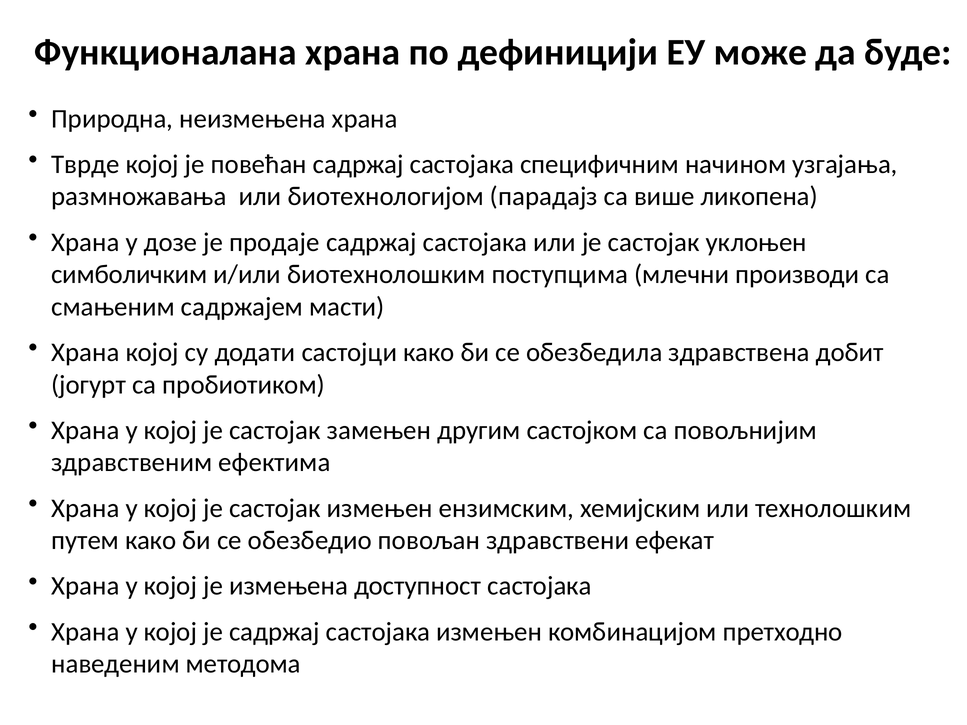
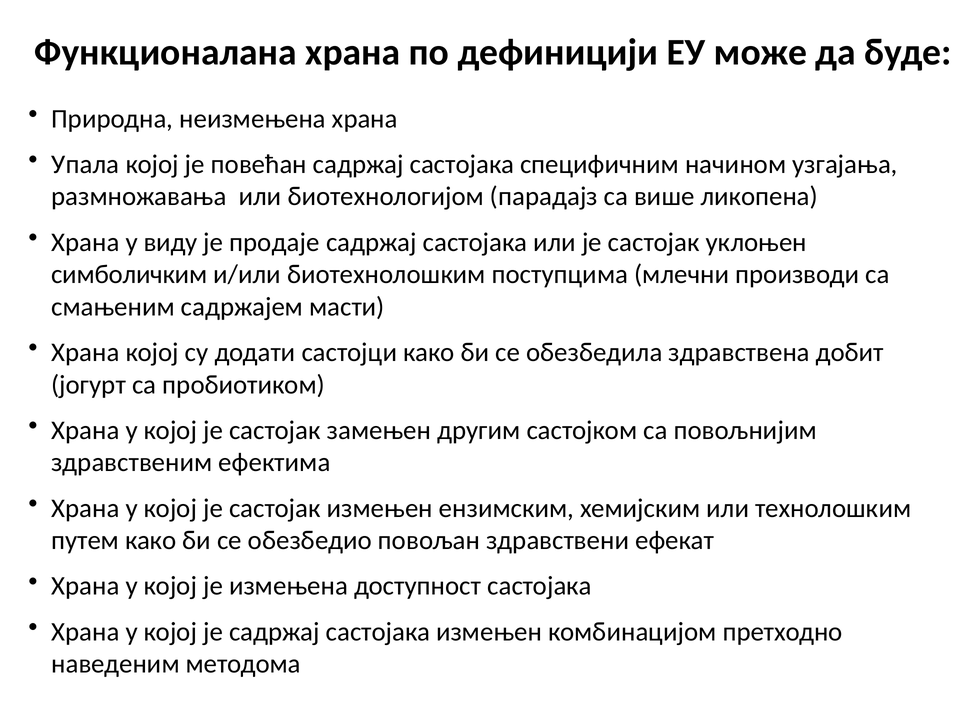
Тврде: Тврде -> Упала
дозе: дозе -> виду
